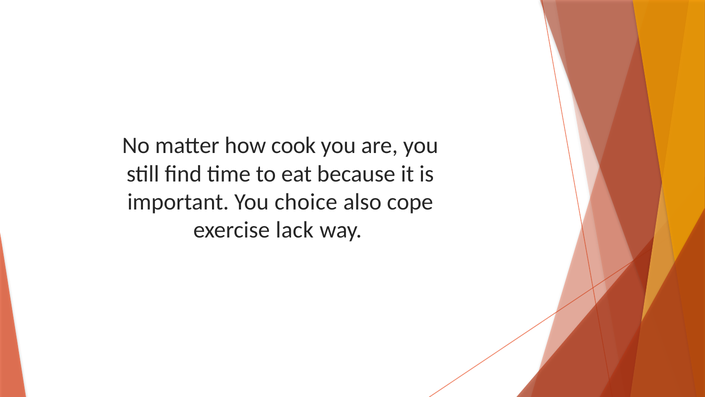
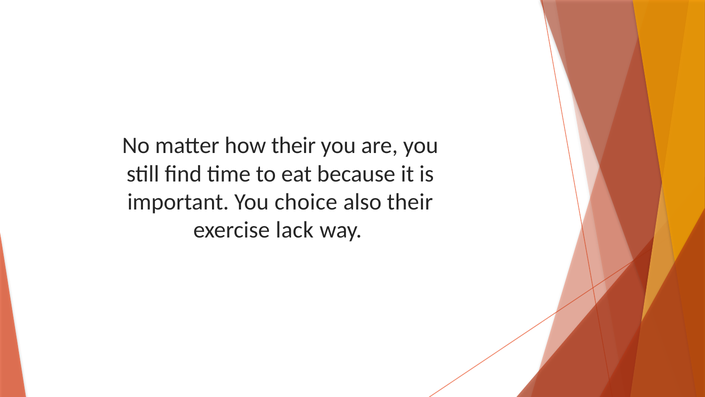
how cook: cook -> their
also cope: cope -> their
